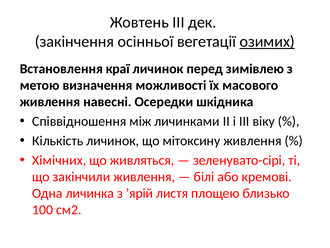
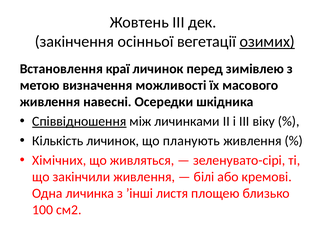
Співвідношення underline: none -> present
мітоксину: мітоксину -> планують
’ярій: ’ярій -> ’інші
